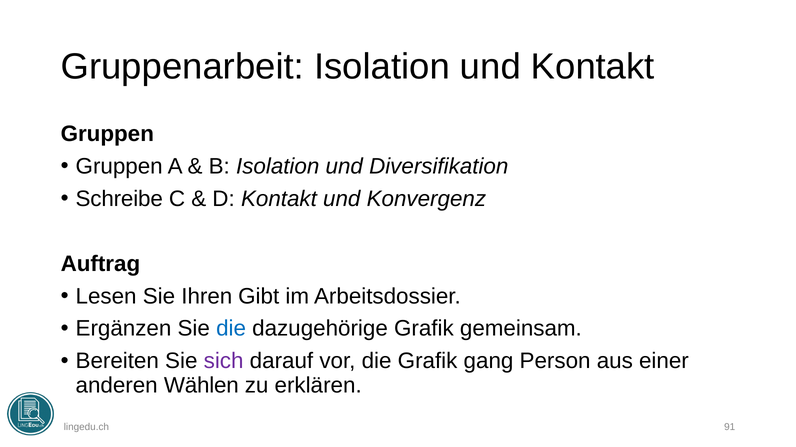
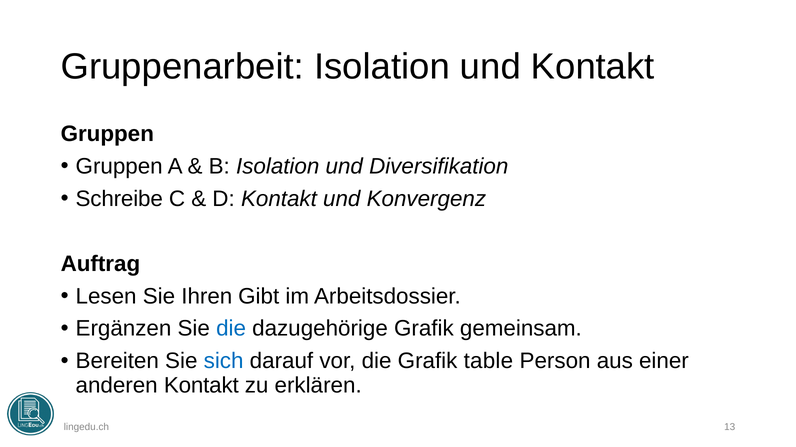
sich colour: purple -> blue
gang: gang -> table
anderen Wählen: Wählen -> Kontakt
91: 91 -> 13
